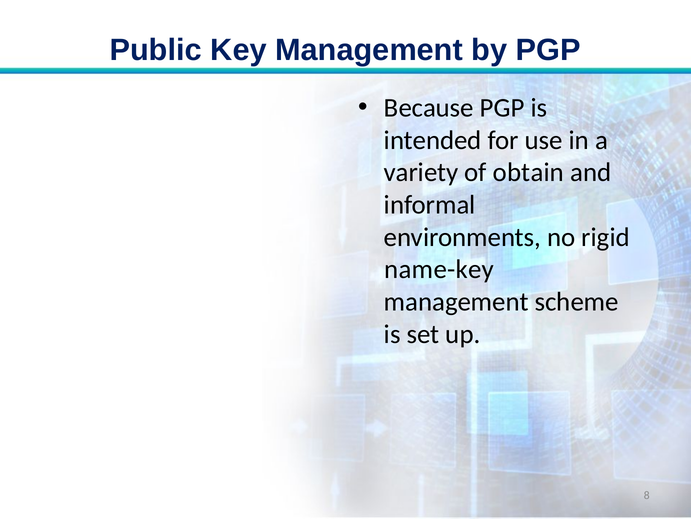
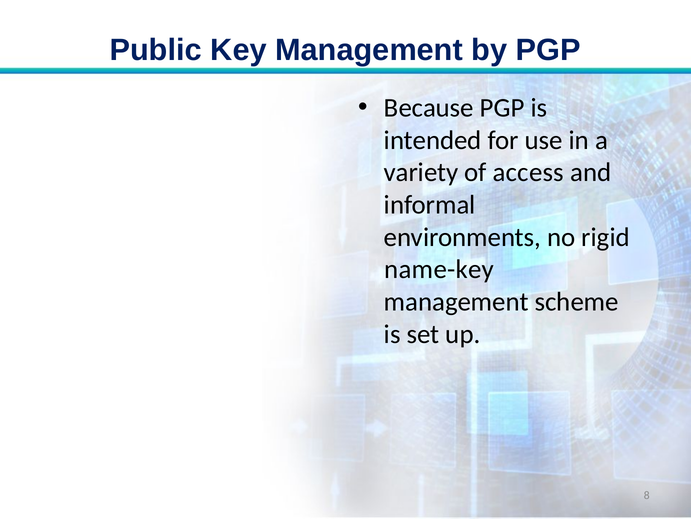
obtain: obtain -> access
